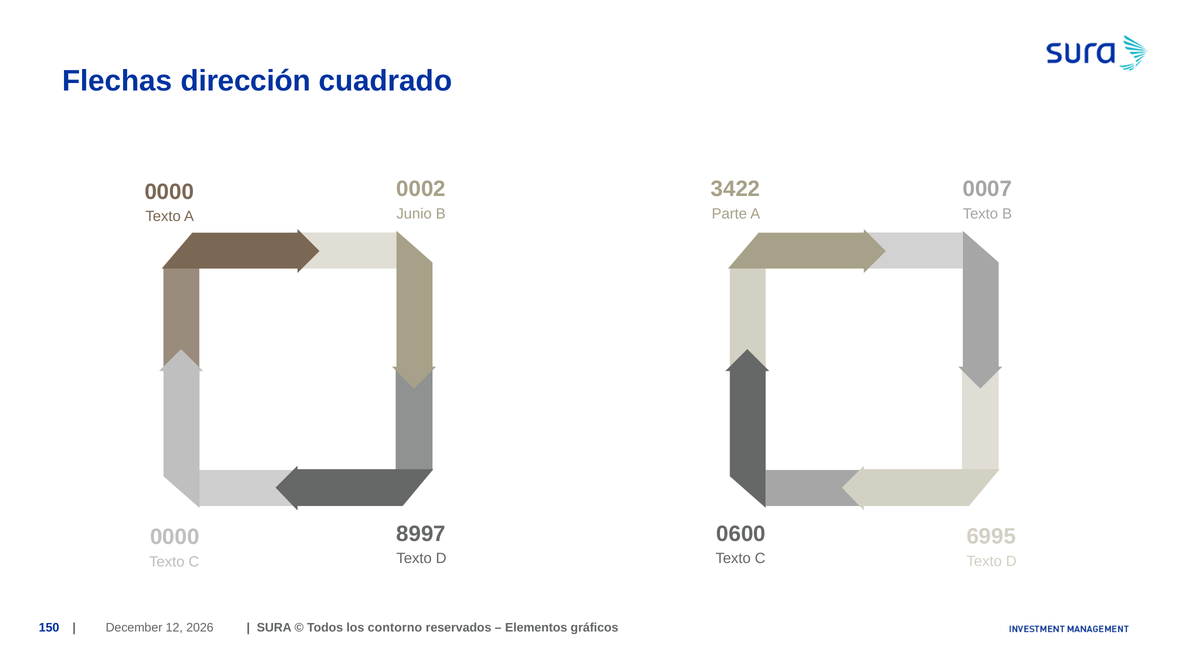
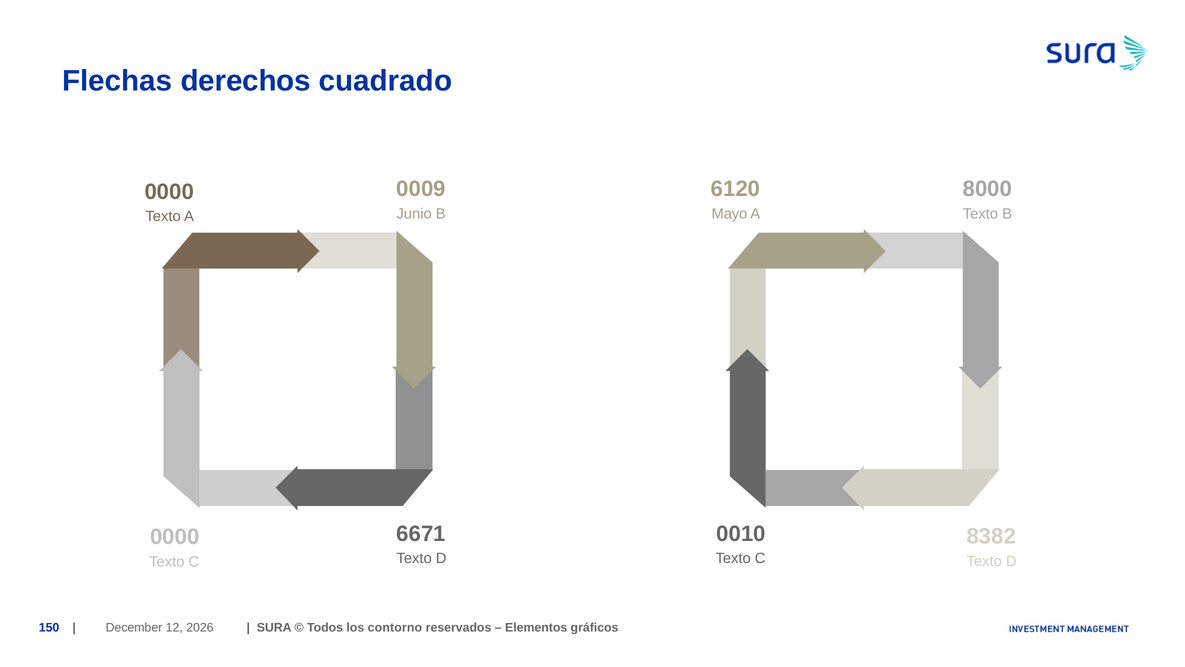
dirección: dirección -> derechos
0002: 0002 -> 0009
3422: 3422 -> 6120
0007: 0007 -> 8000
Parte: Parte -> Mayo
8997: 8997 -> 6671
0600: 0600 -> 0010
6995: 6995 -> 8382
